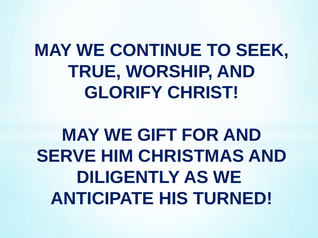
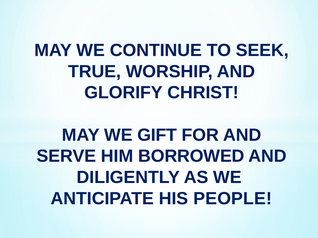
CHRISTMAS: CHRISTMAS -> BORROWED
TURNED: TURNED -> PEOPLE
